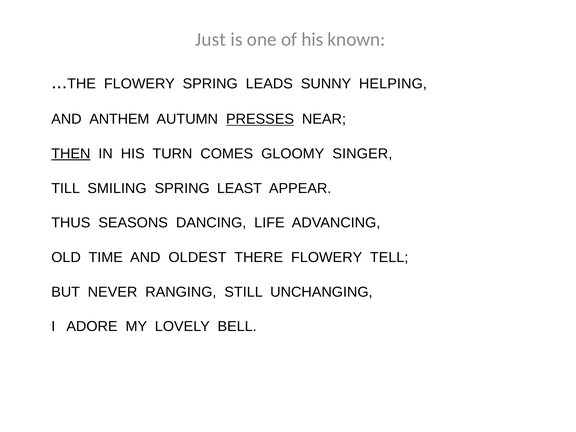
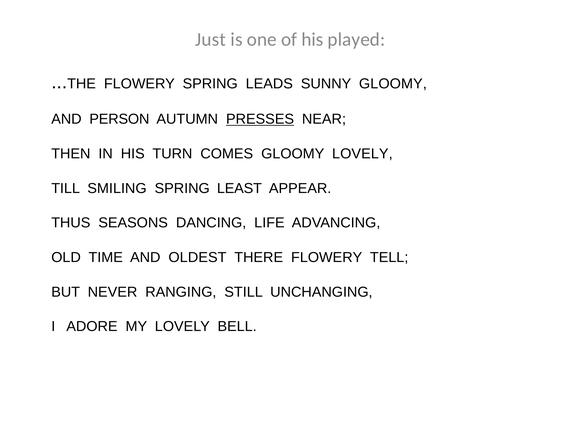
known: known -> played
SUNNY HELPING: HELPING -> GLOOMY
ANTHEM: ANTHEM -> PERSON
THEN underline: present -> none
GLOOMY SINGER: SINGER -> LOVELY
